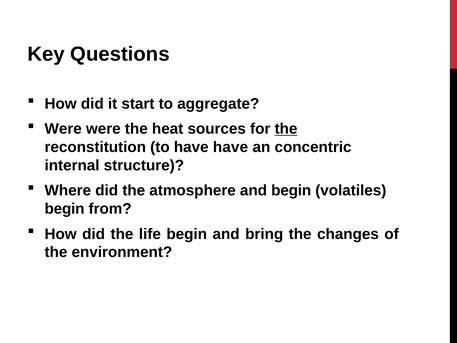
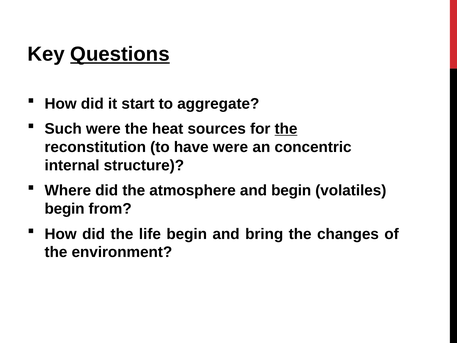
Questions underline: none -> present
Were at (63, 129): Were -> Such
have have: have -> were
